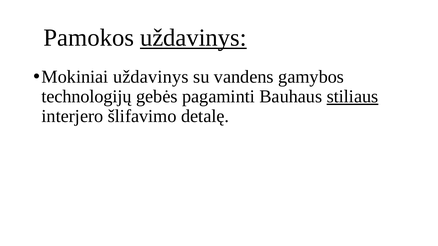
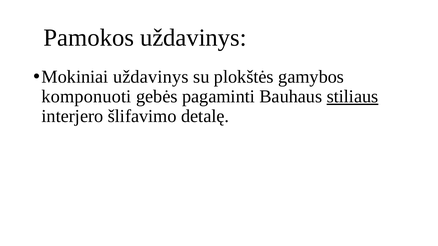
uždavinys at (193, 38) underline: present -> none
vandens: vandens -> plokštės
technologijų: technologijų -> komponuoti
